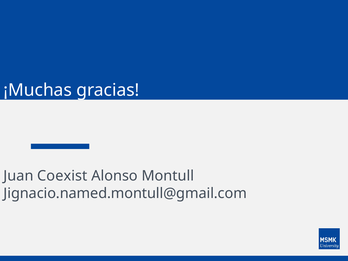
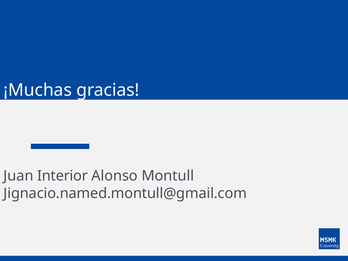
Coexist: Coexist -> Interior
